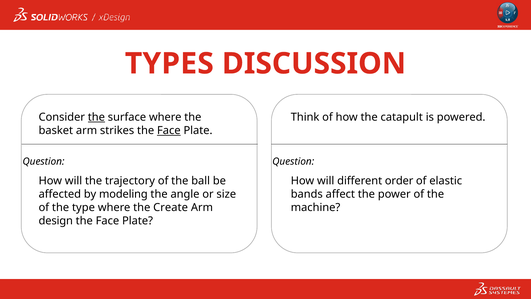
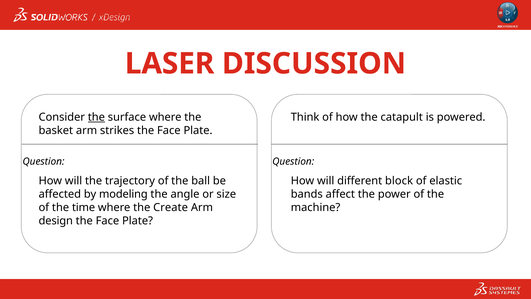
TYPES: TYPES -> LASER
Face at (169, 130) underline: present -> none
order: order -> block
type: type -> time
